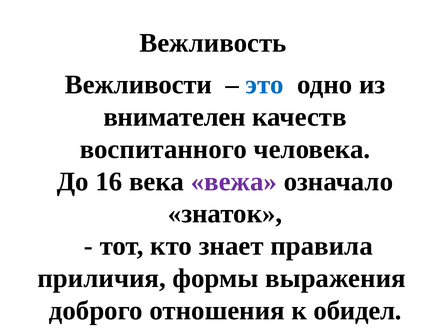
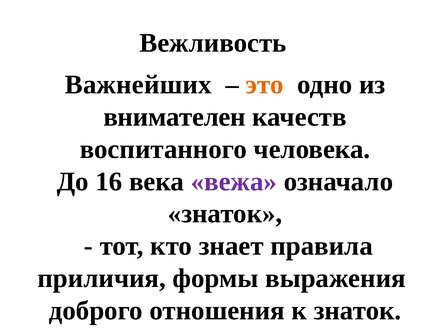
Вежливости: Вежливости -> Важнейших
это colour: blue -> orange
к обидел: обидел -> знаток
